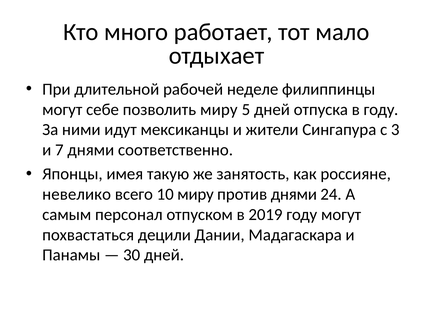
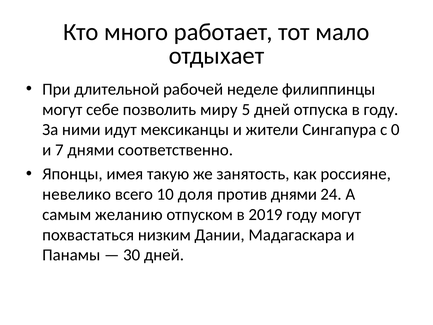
3: 3 -> 0
10 миру: миру -> доля
персонал: персонал -> желанию
децили: децили -> низким
